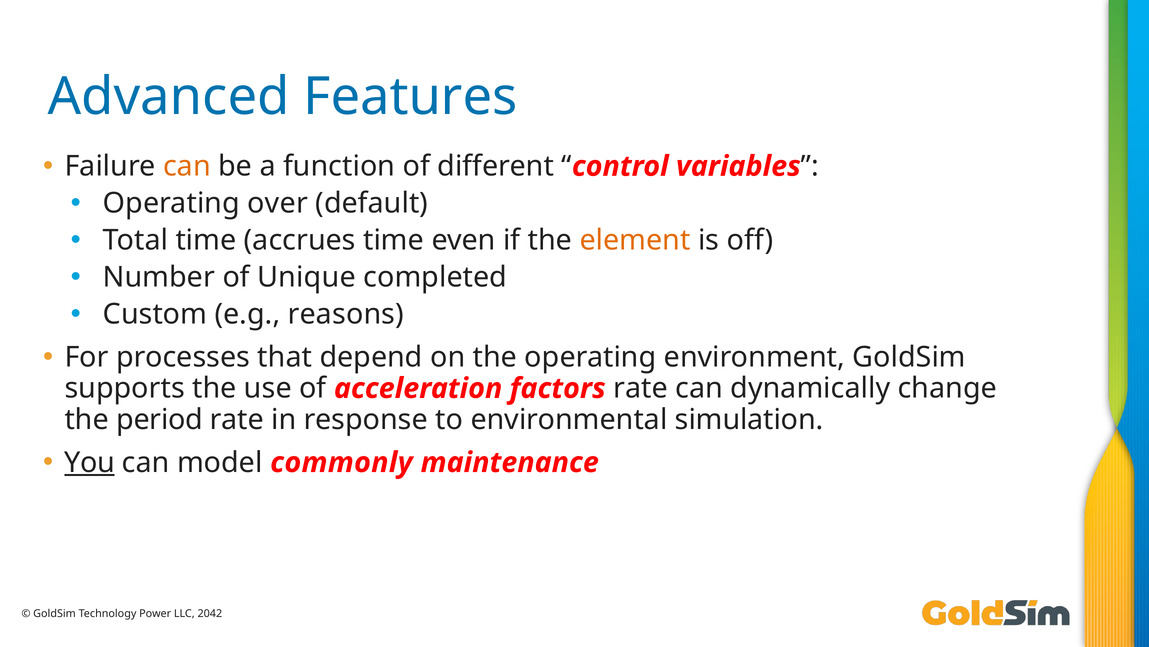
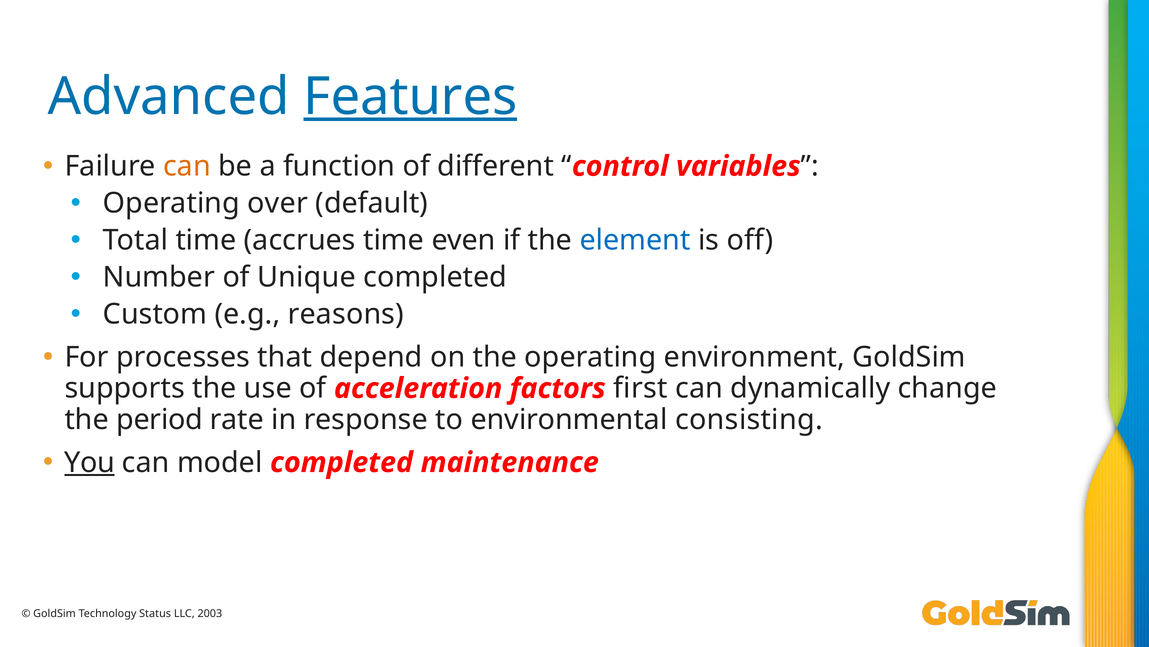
Features underline: none -> present
element colour: orange -> blue
factors rate: rate -> first
simulation: simulation -> consisting
model commonly: commonly -> completed
Power: Power -> Status
2042: 2042 -> 2003
